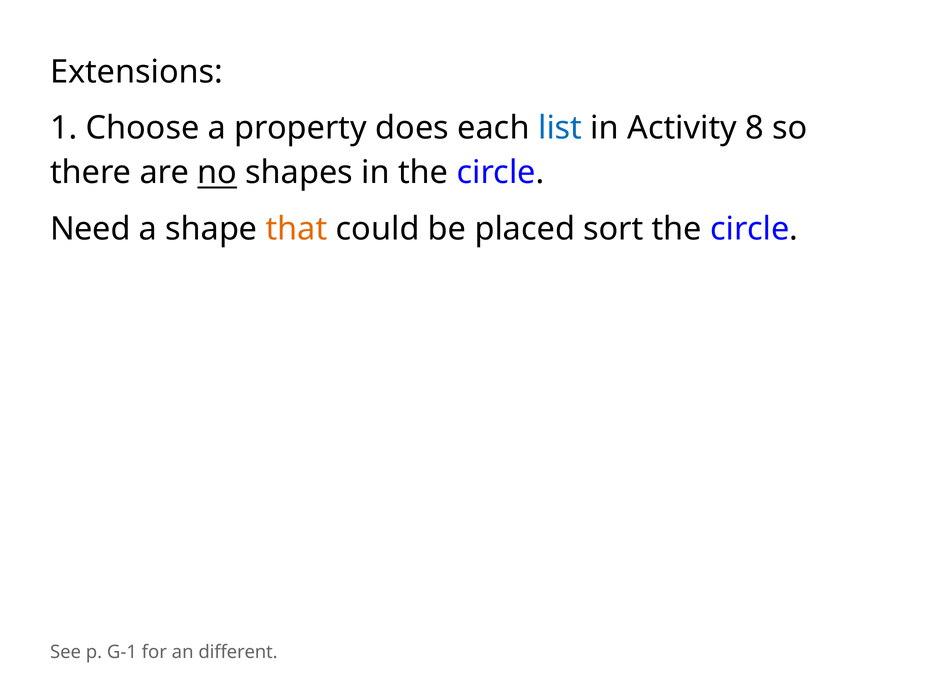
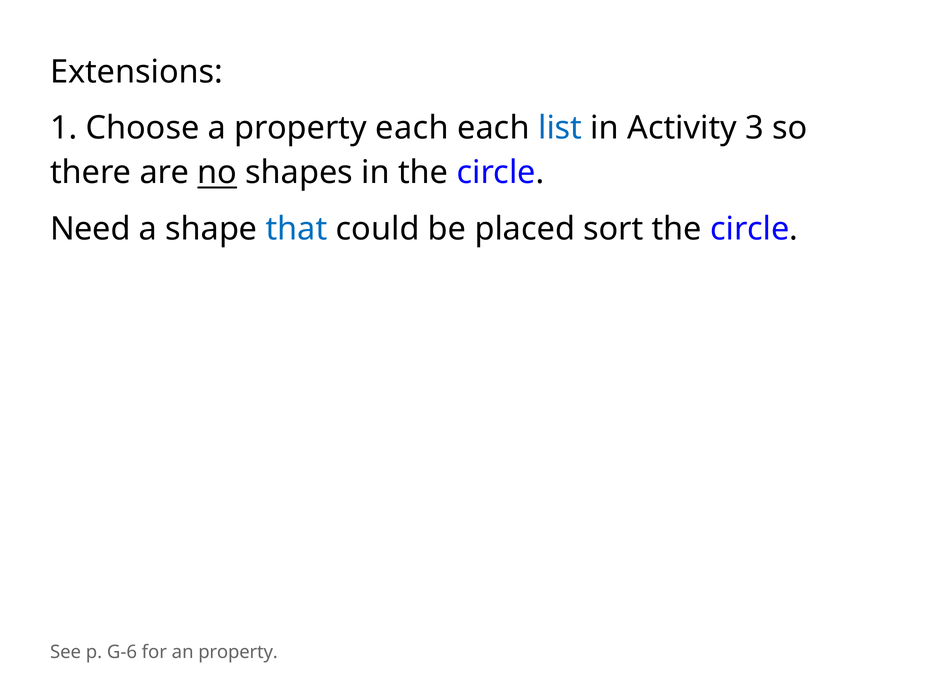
property does: does -> each
8: 8 -> 3
that colour: orange -> blue
G-1: G-1 -> G-6
an different: different -> property
